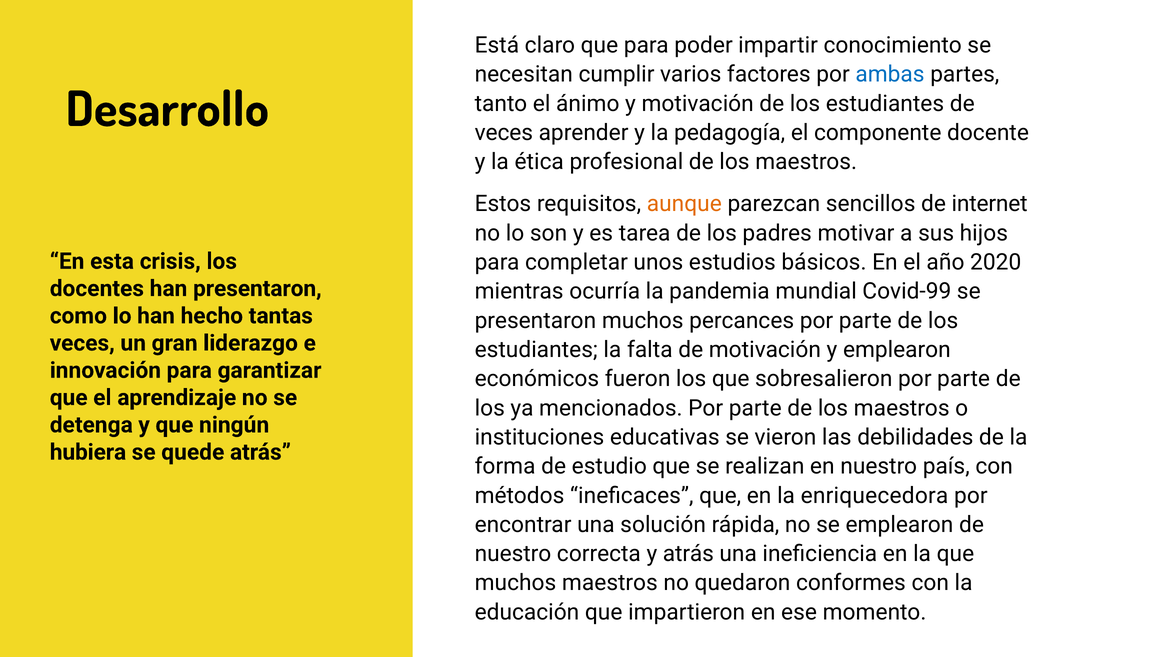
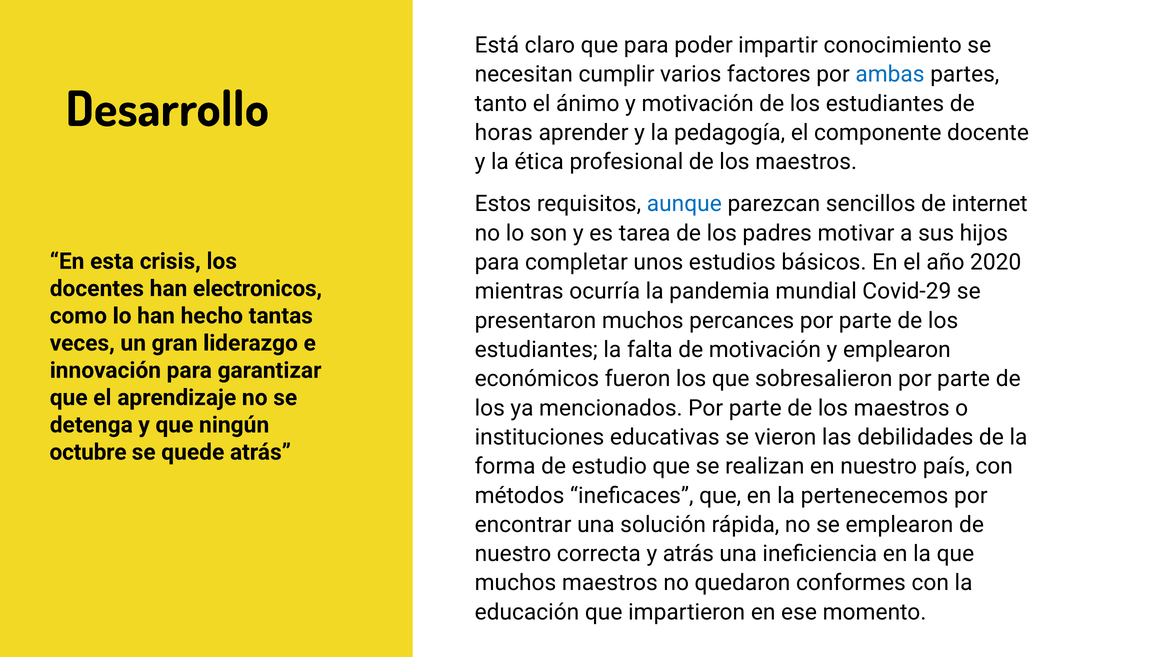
veces at (504, 133): veces -> horas
aunque colour: orange -> blue
han presentaron: presentaron -> electronicos
Covid-99: Covid-99 -> Covid-29
hubiera: hubiera -> octubre
enriquecedora: enriquecedora -> pertenecemos
